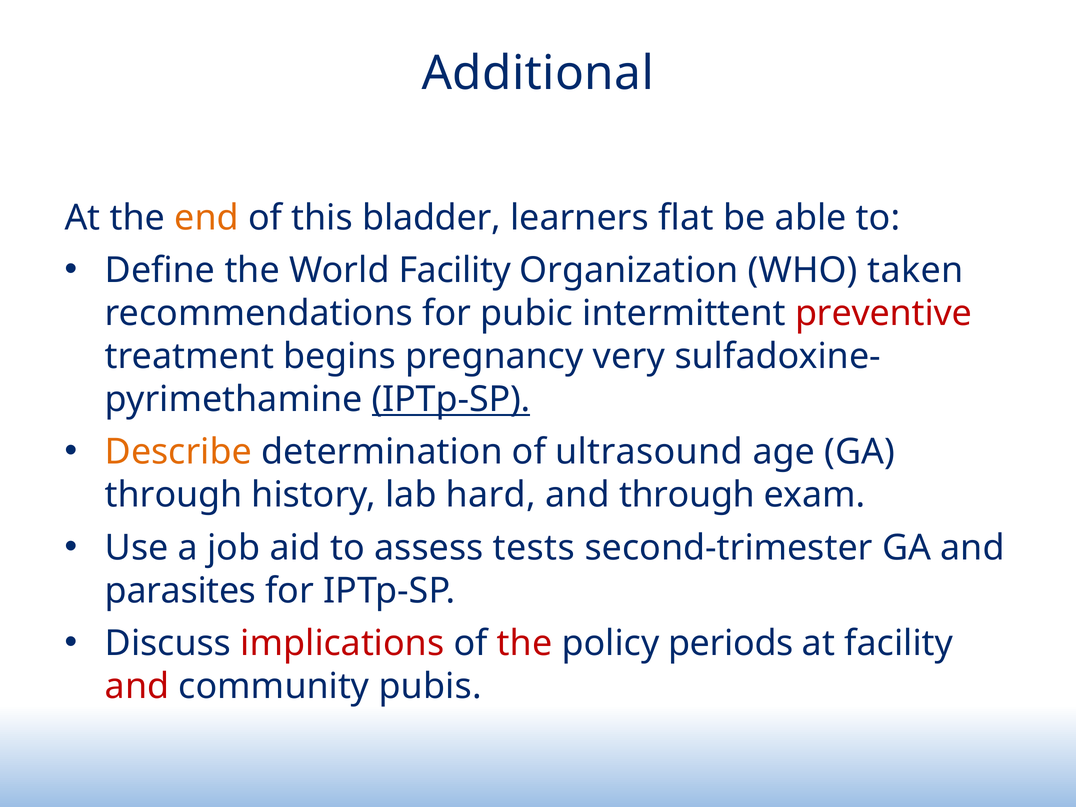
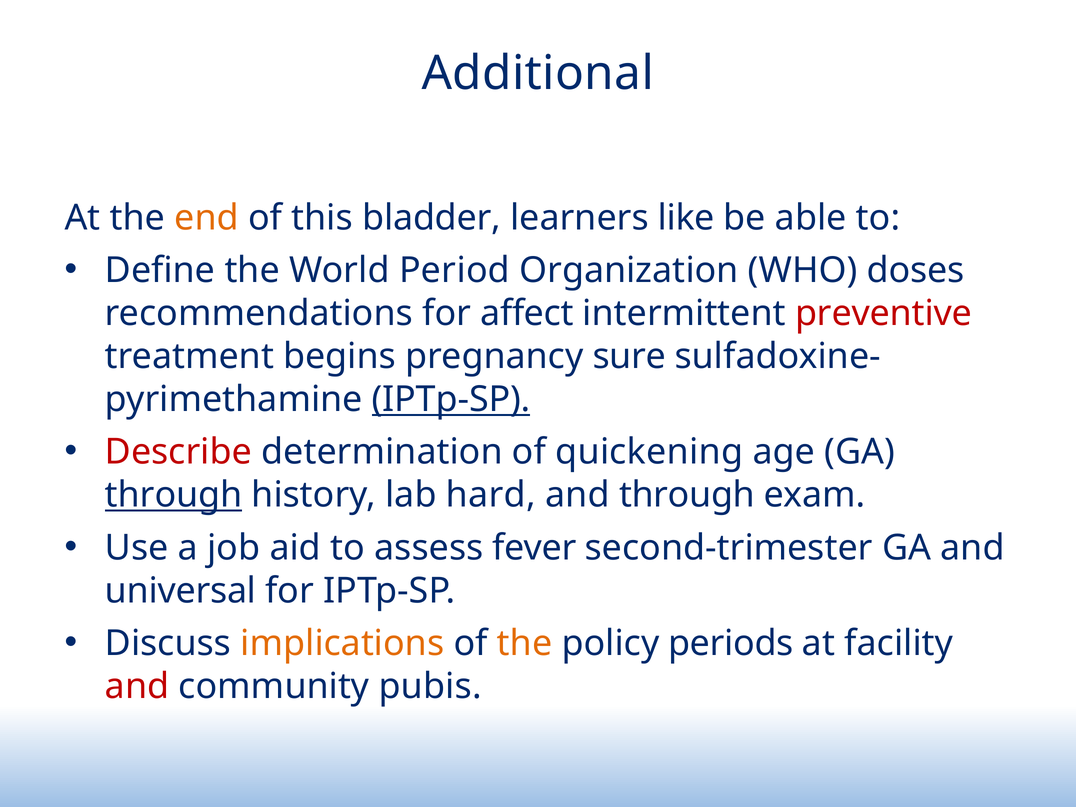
flat: flat -> like
World Facility: Facility -> Period
taken: taken -> doses
pubic: pubic -> affect
very: very -> sure
Describe colour: orange -> red
ultrasound: ultrasound -> quickening
through at (174, 495) underline: none -> present
tests: tests -> fever
parasites: parasites -> universal
implications colour: red -> orange
the at (525, 643) colour: red -> orange
